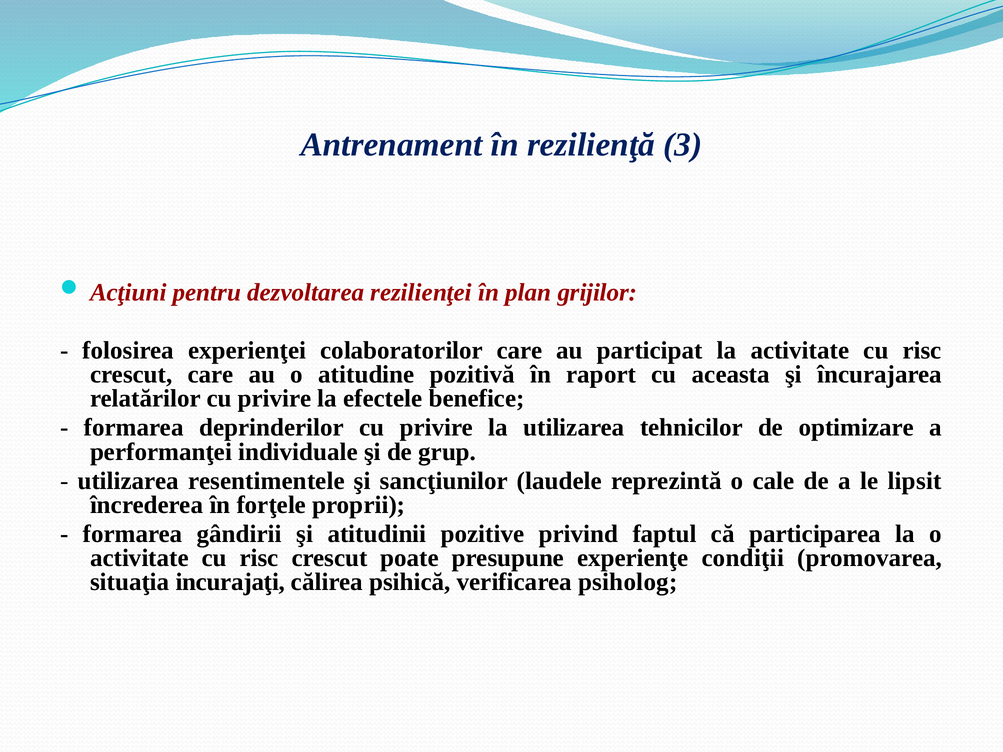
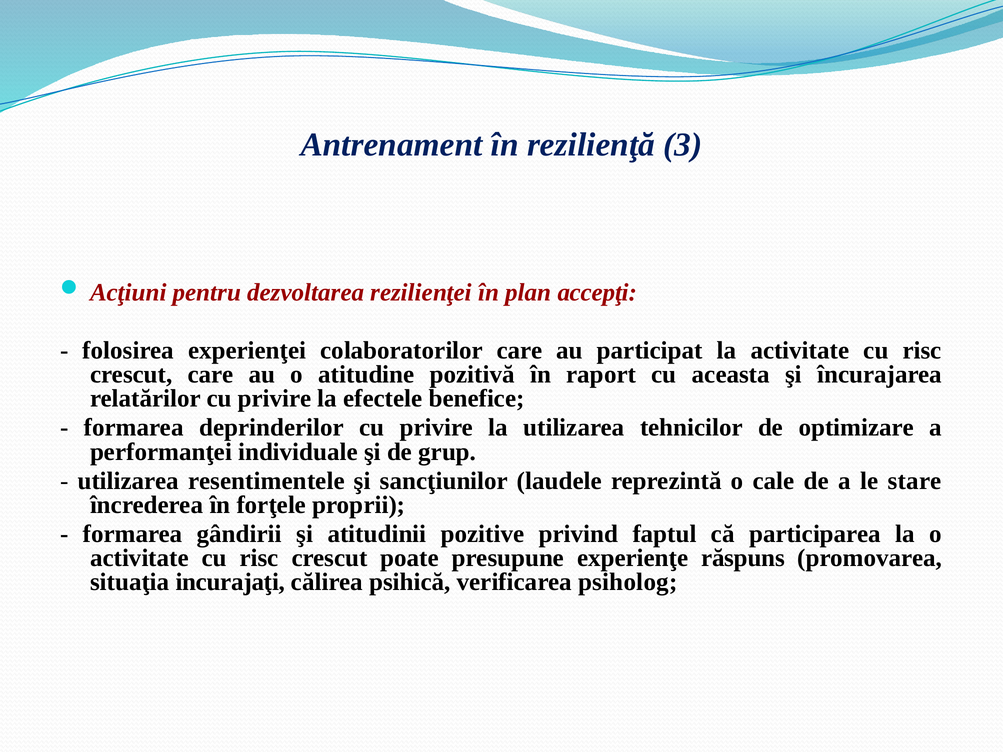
grijilor: grijilor -> accepţi
lipsit: lipsit -> stare
condiţii: condiţii -> răspuns
